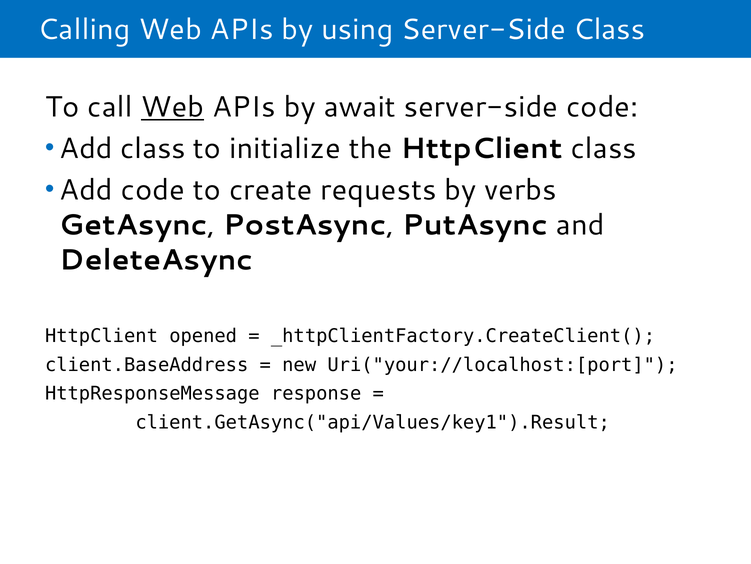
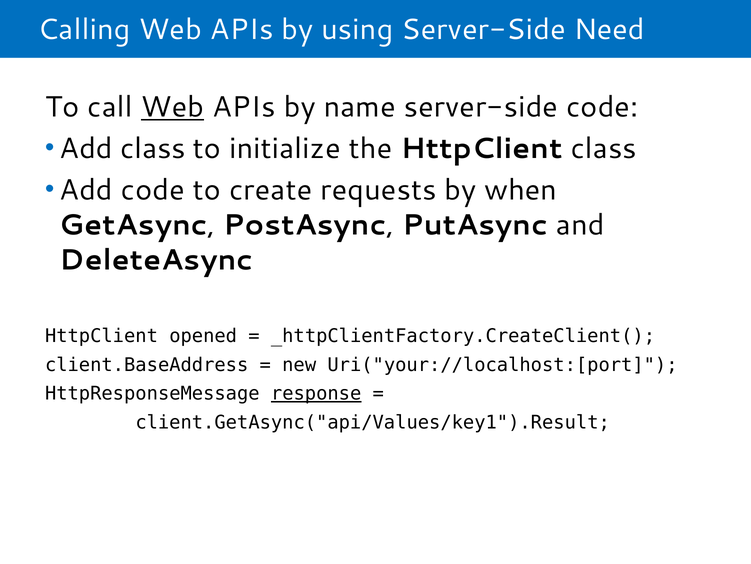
Server-Side Class: Class -> Need
await: await -> name
verbs: verbs -> when
response underline: none -> present
